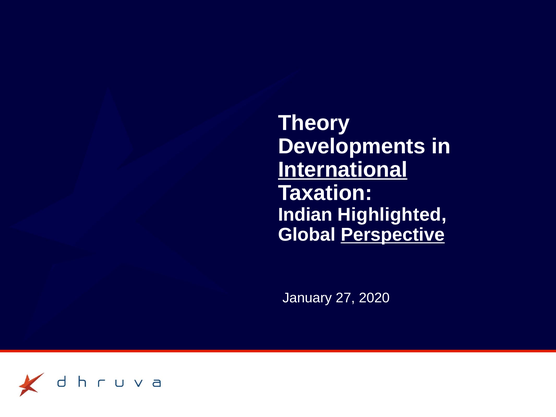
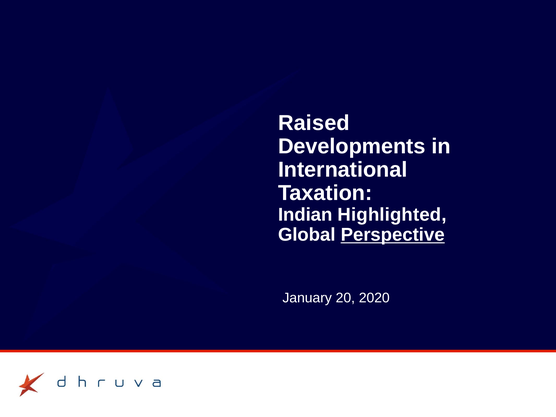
Theory: Theory -> Raised
International underline: present -> none
27: 27 -> 20
